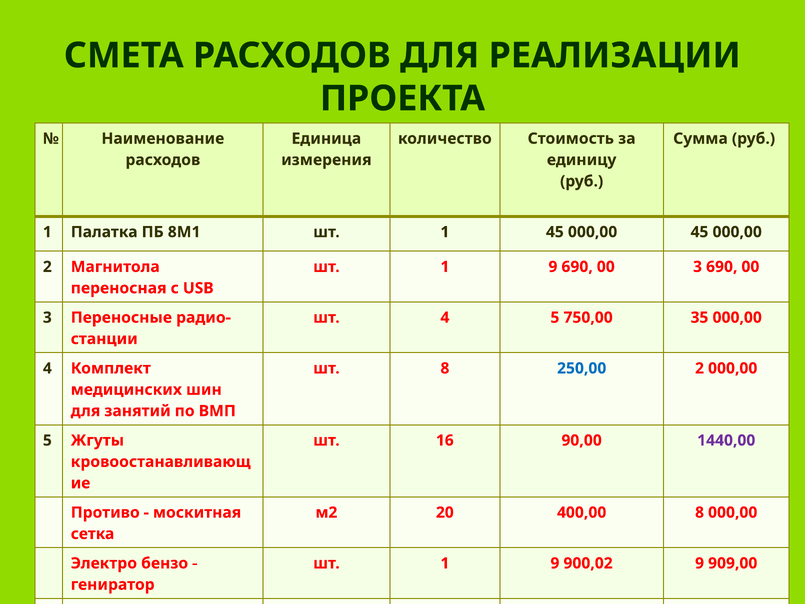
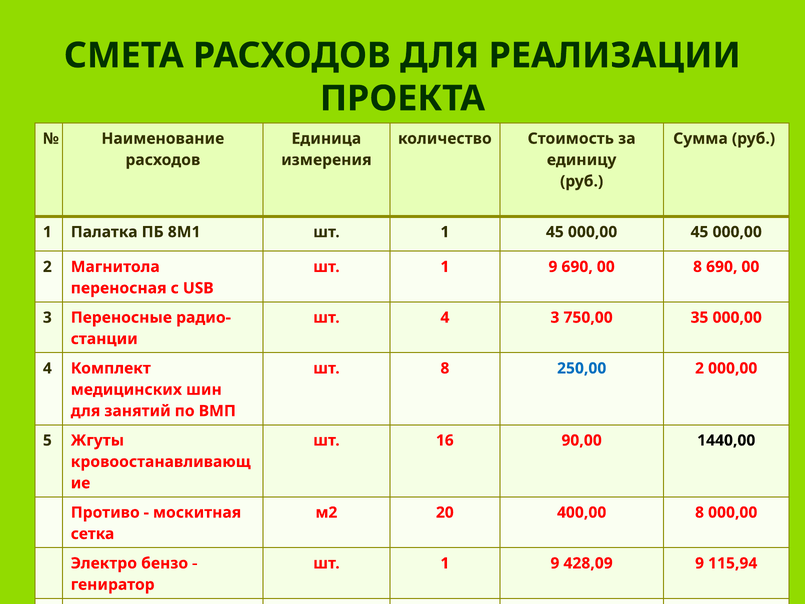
9 690 00 3: 3 -> 8
4 5: 5 -> 3
1440,00 colour: purple -> black
900,02: 900,02 -> 428,09
909,00: 909,00 -> 115,94
